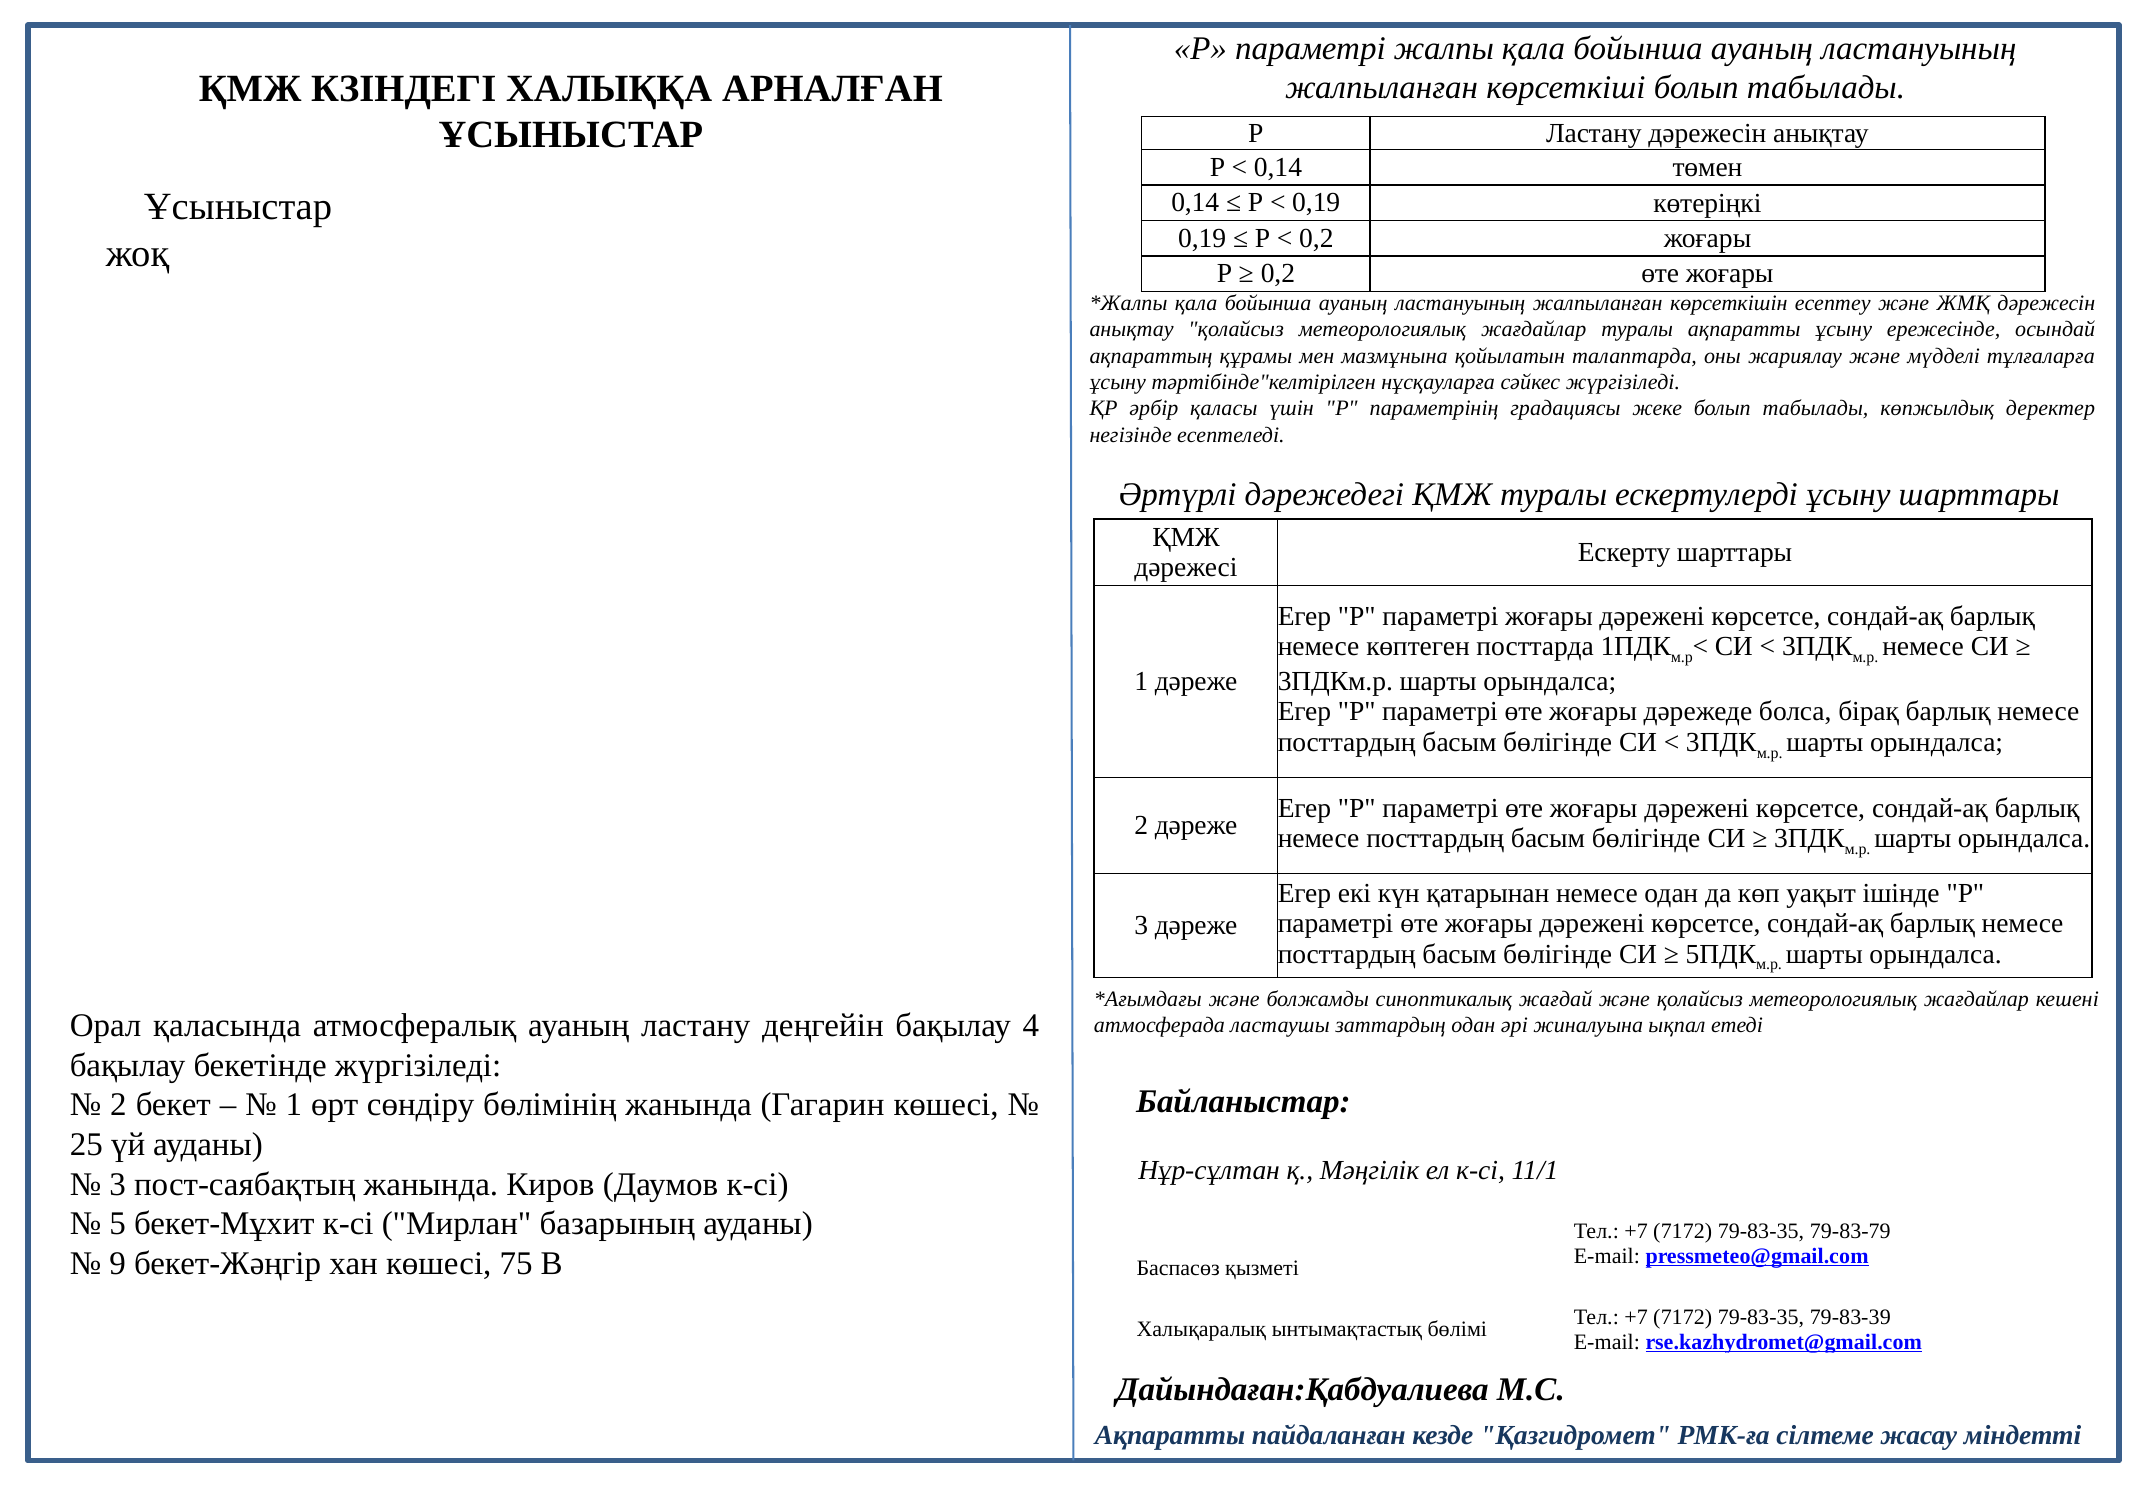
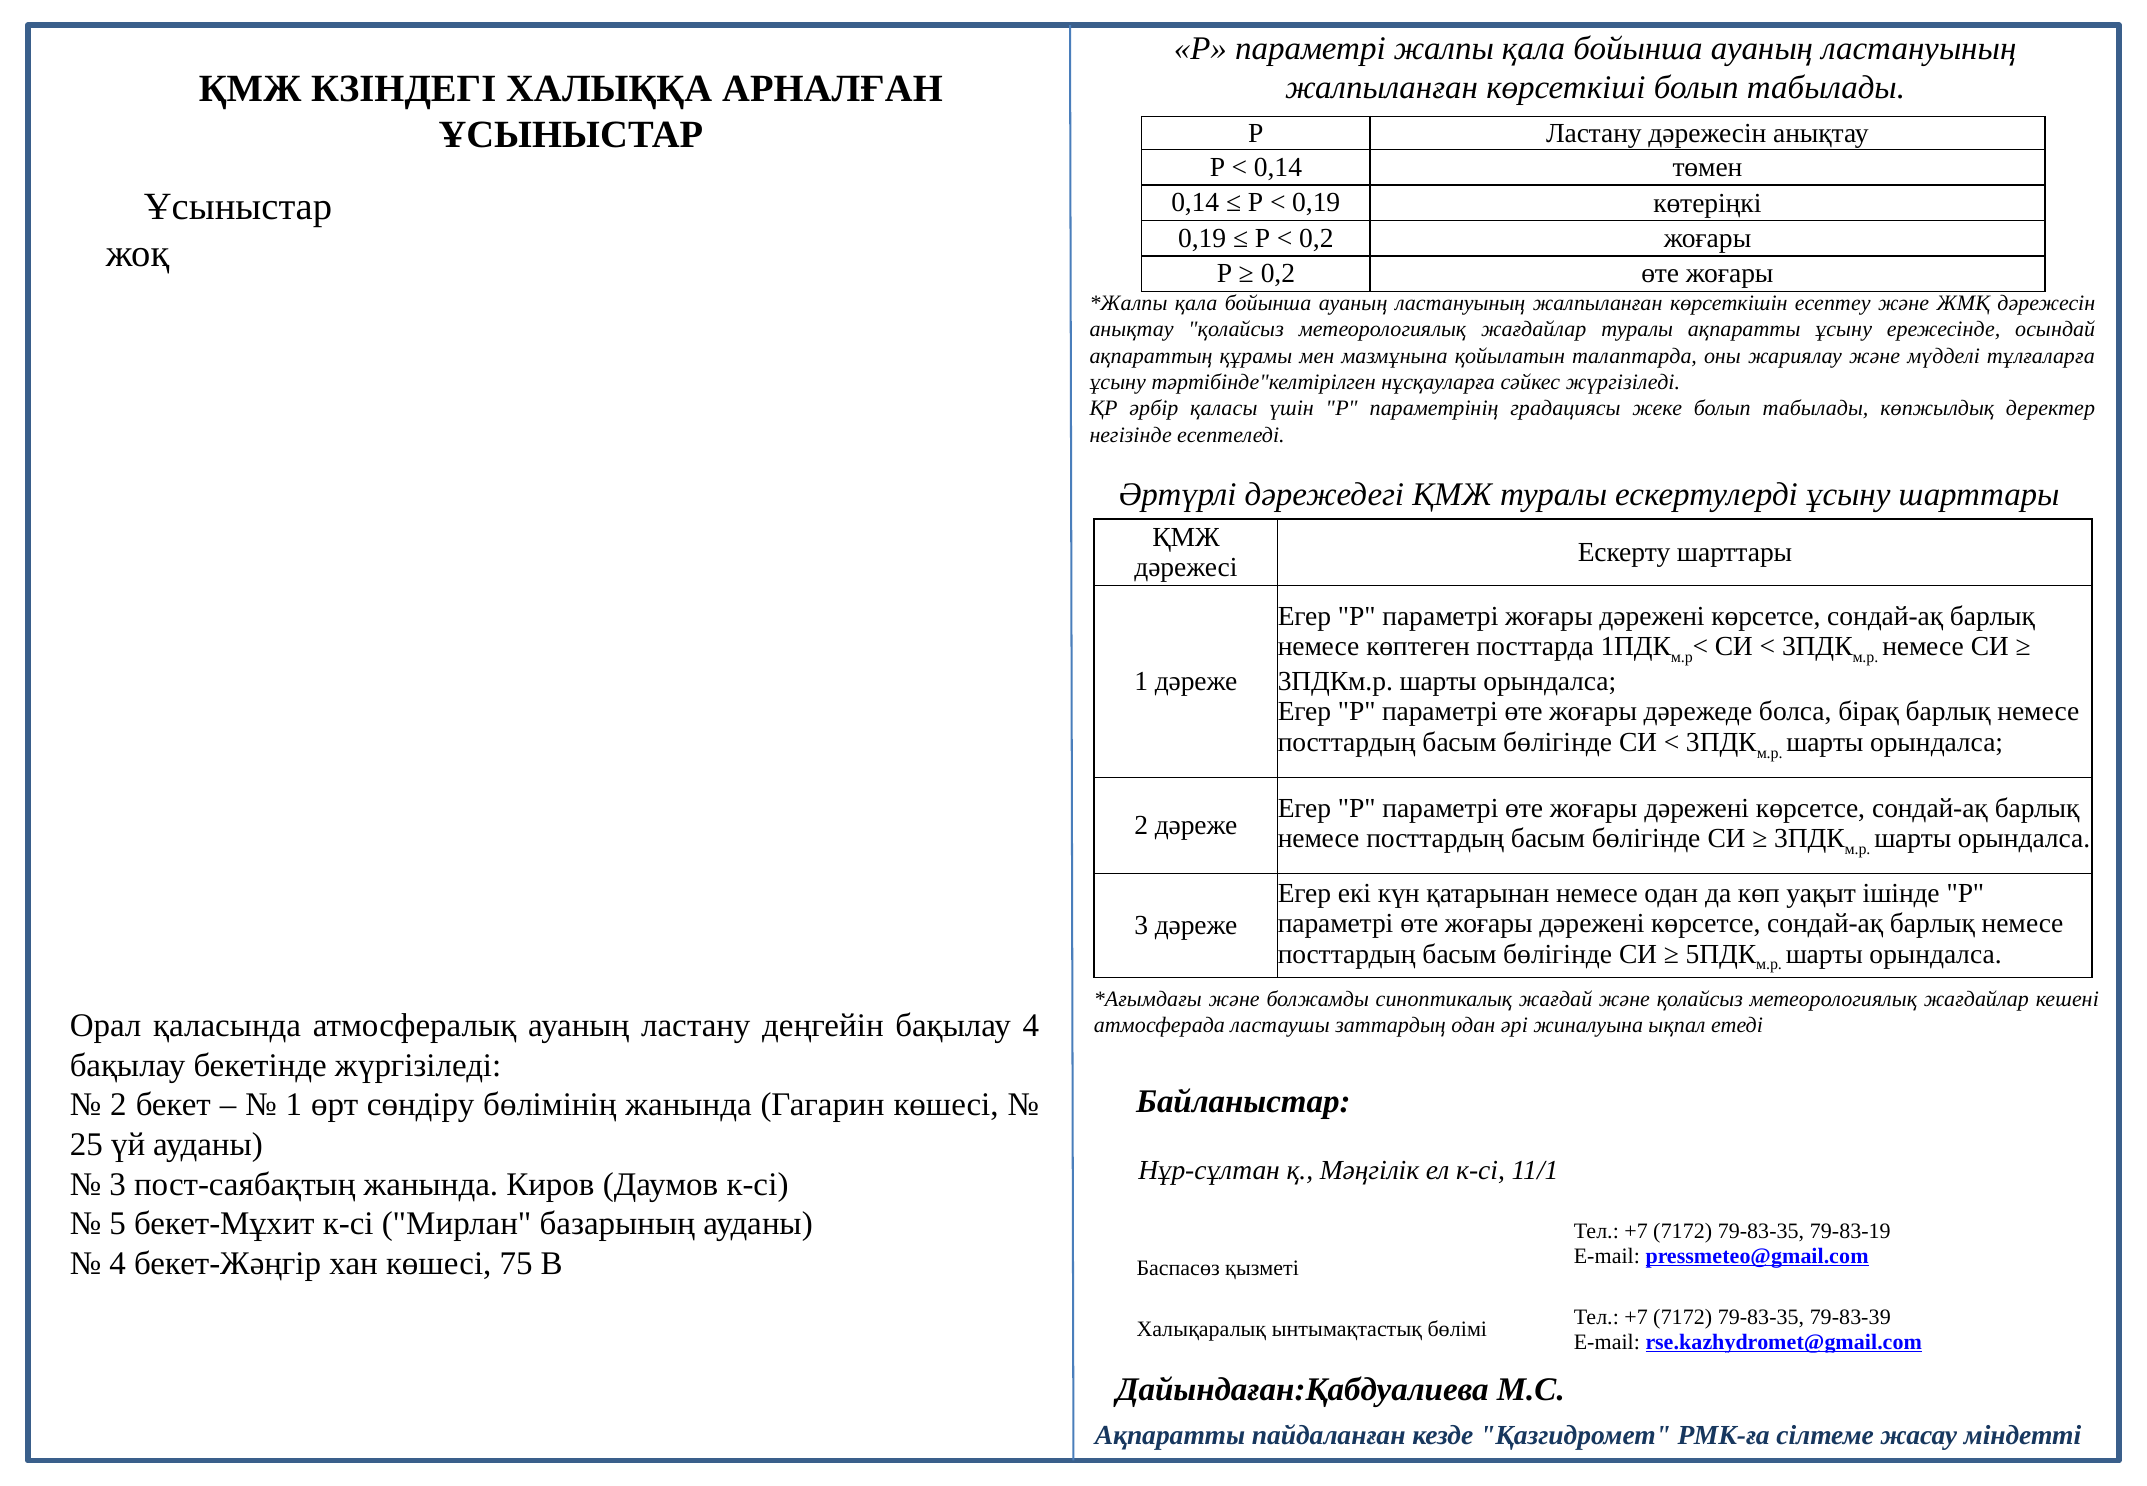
79-83-79: 79-83-79 -> 79-83-19
9 at (118, 1264): 9 -> 4
